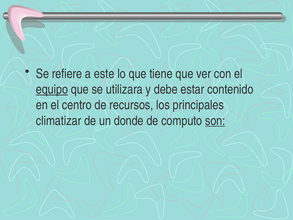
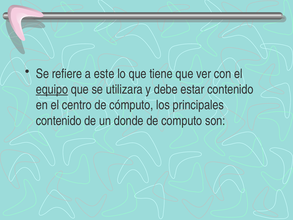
recursos: recursos -> cómputo
climatizar at (59, 121): climatizar -> contenido
son underline: present -> none
